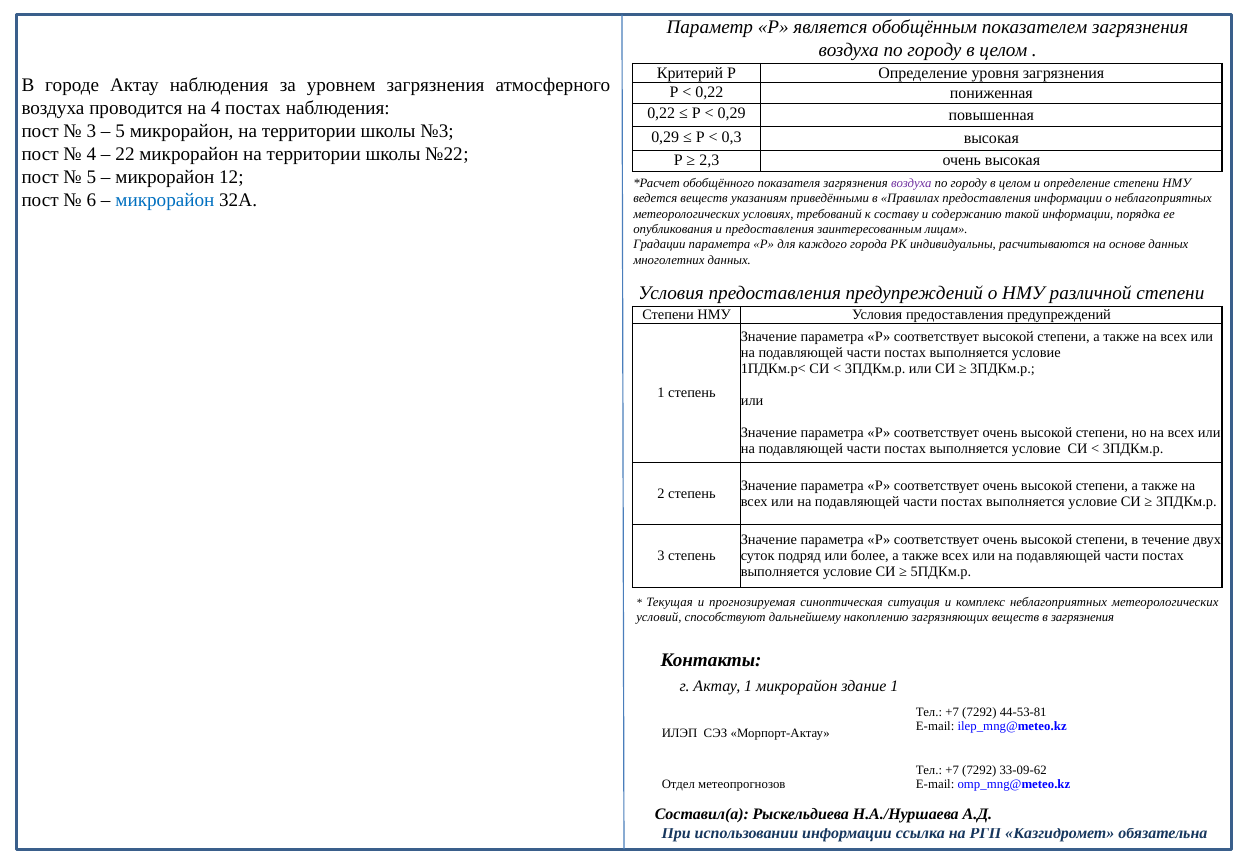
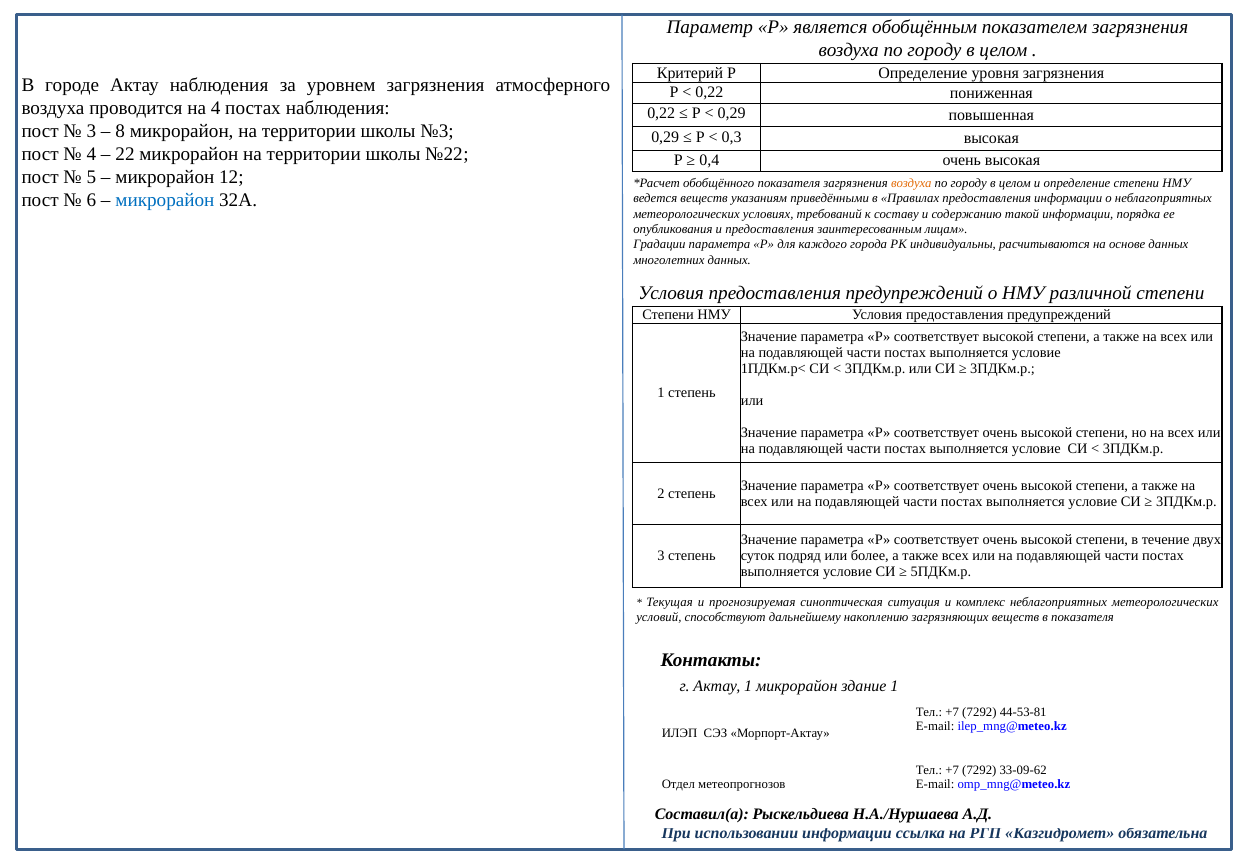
5 at (120, 131): 5 -> 8
2,3: 2,3 -> 0,4
воздуха at (911, 183) colour: purple -> orange
в загрязнения: загрязнения -> показателя
